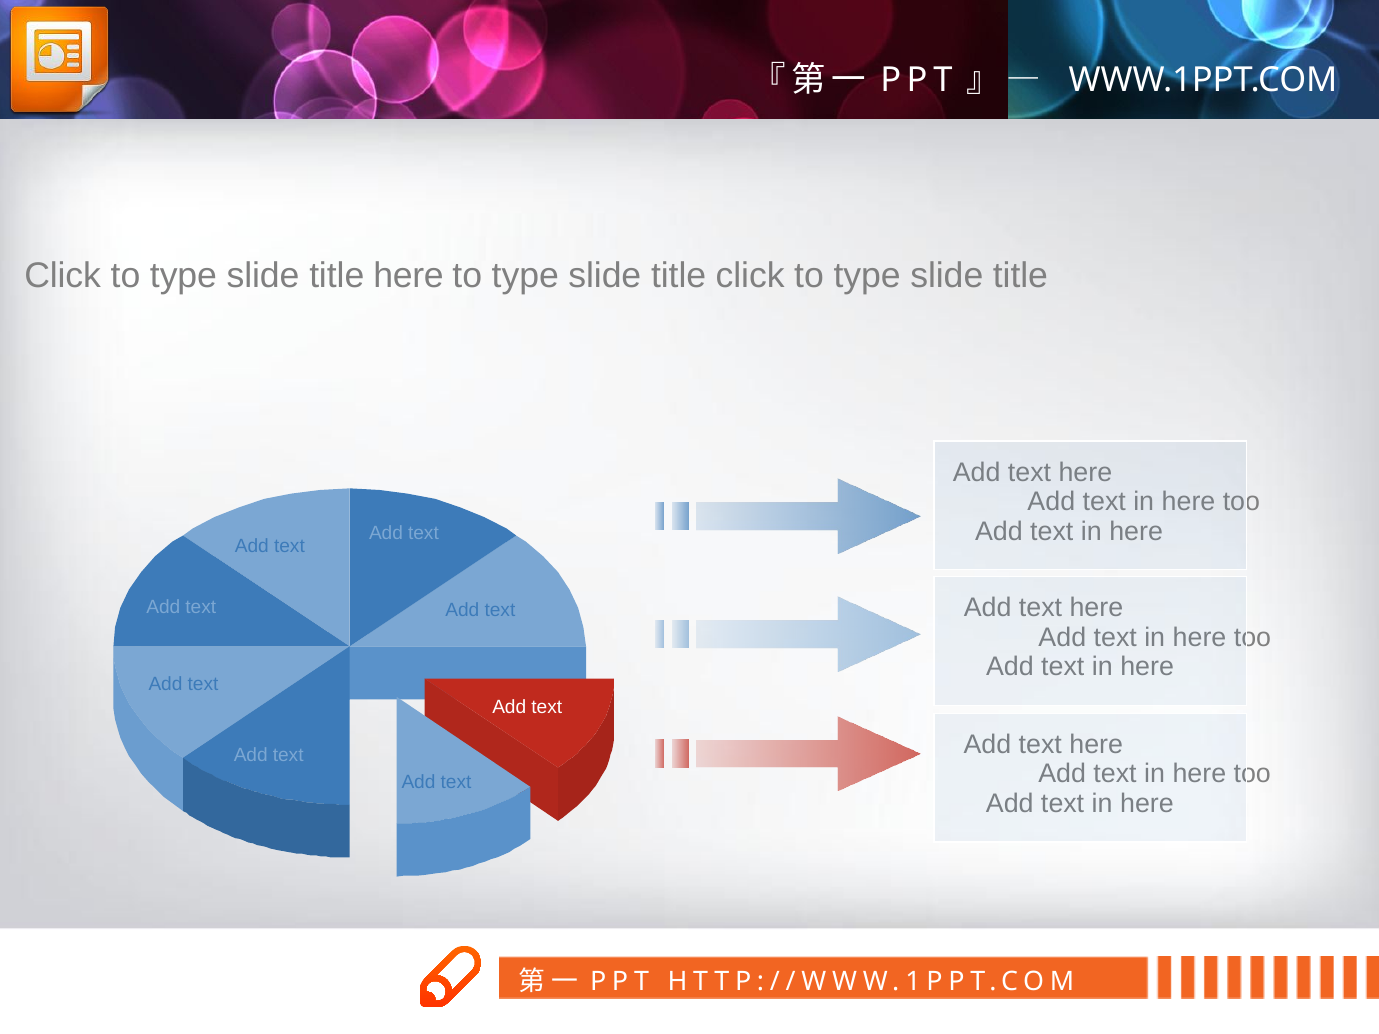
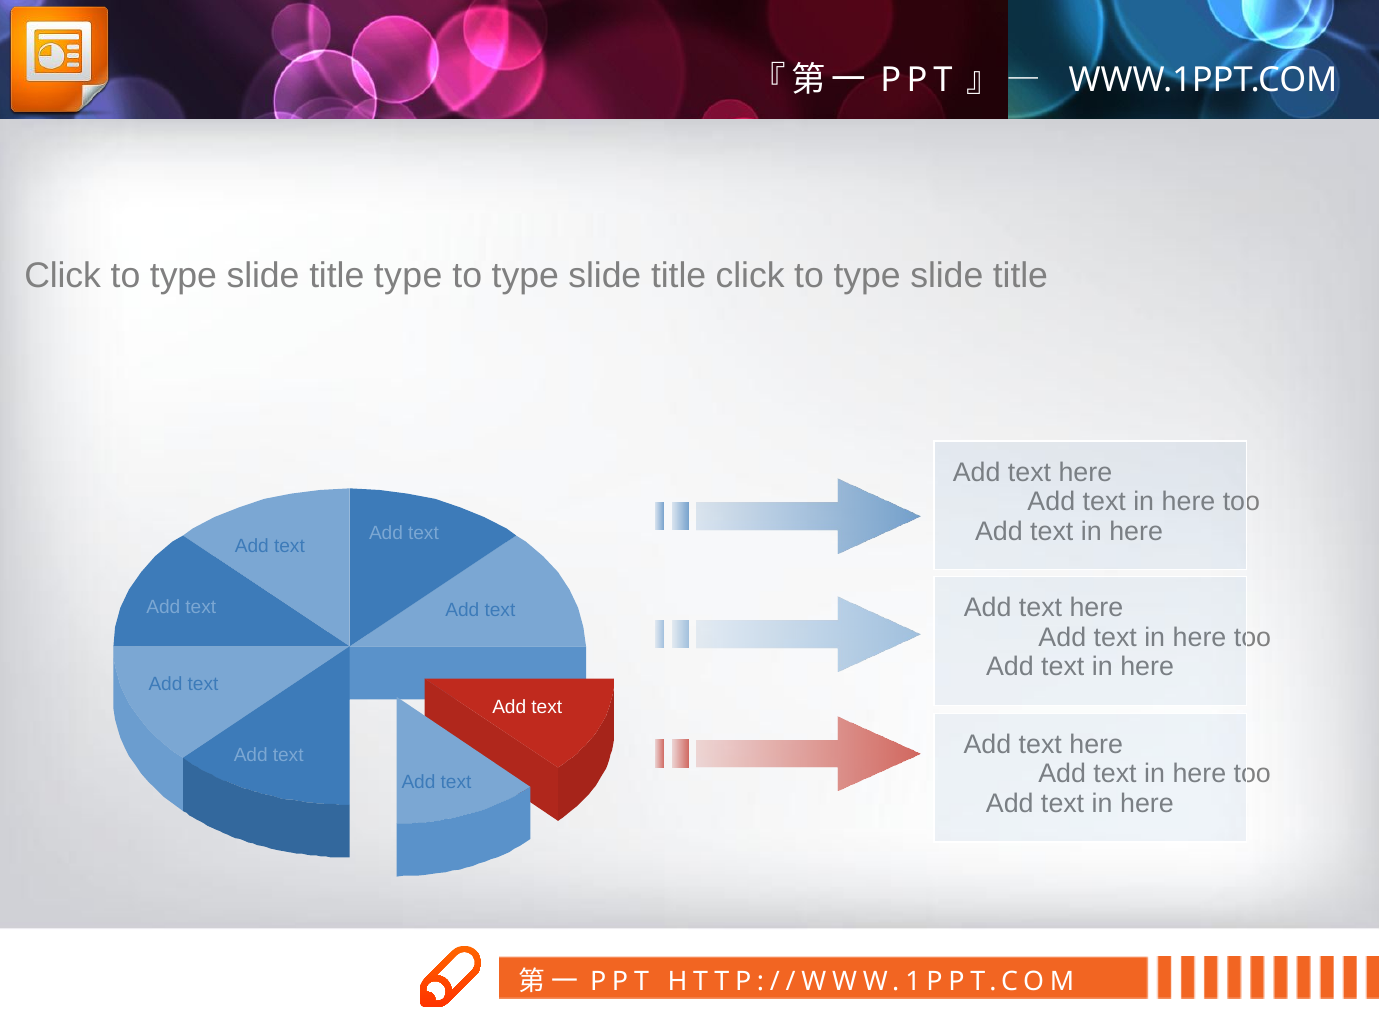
title here: here -> type
